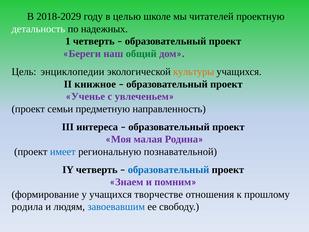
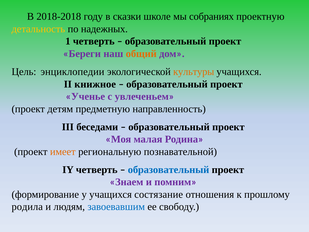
2018-2029: 2018-2029 -> 2018-2018
целью: целью -> сказки
читателей: читателей -> собраниях
детальность colour: white -> yellow
общий colour: green -> orange
семьи: семьи -> детям
интереса: интереса -> беседами
имеет colour: blue -> orange
творчестве: творчестве -> состязание
